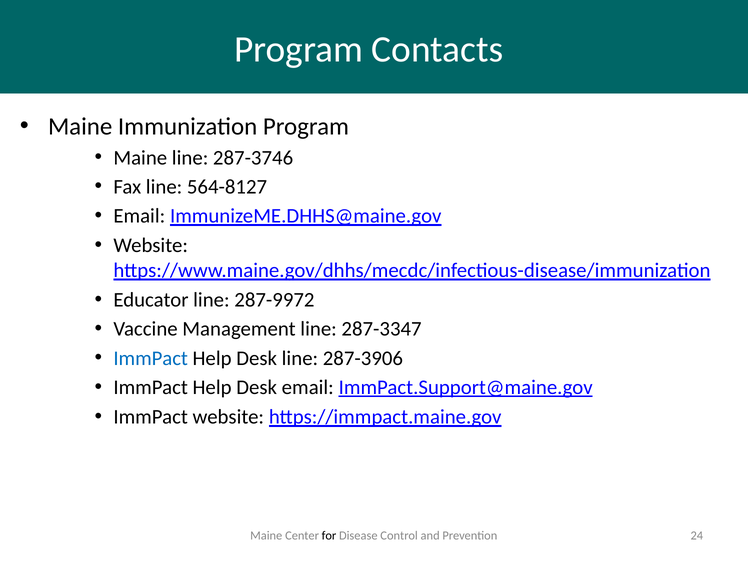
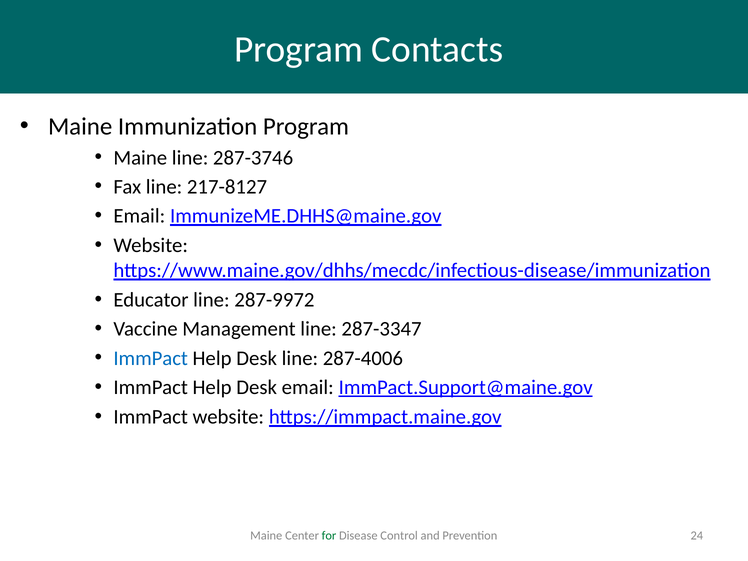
564-8127: 564-8127 -> 217-8127
287-3906: 287-3906 -> 287-4006
for colour: black -> green
